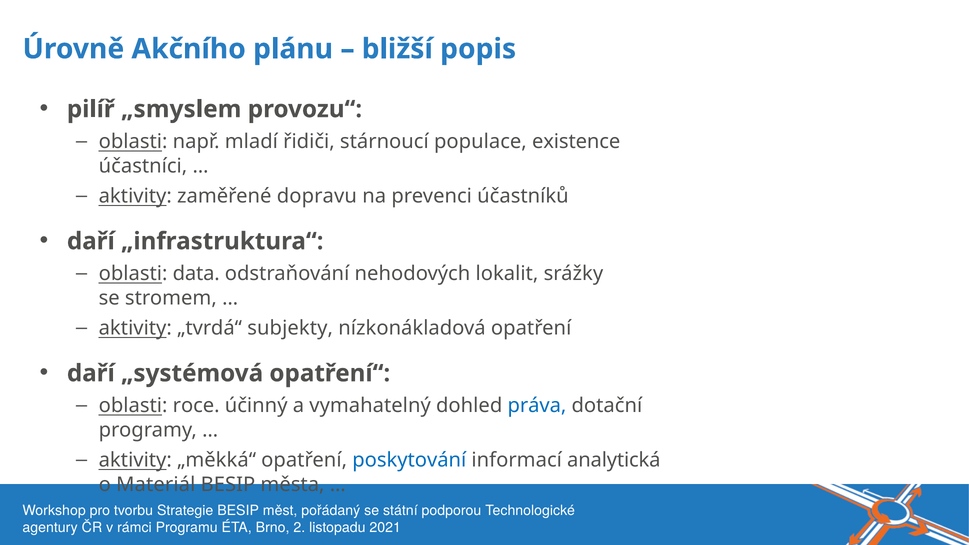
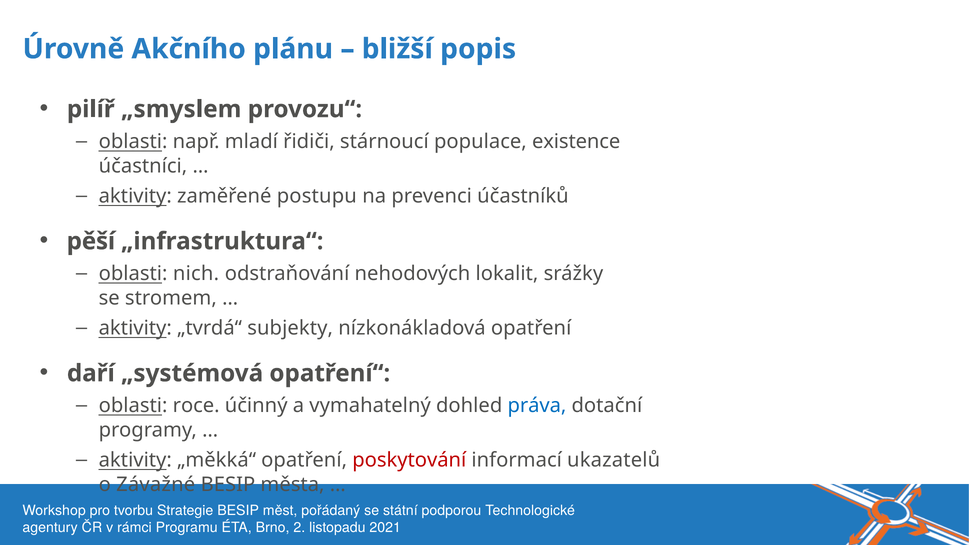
dopravu: dopravu -> postupu
daří at (91, 241): daří -> pěší
data: data -> nich
poskytování colour: blue -> red
analytická: analytická -> ukazatelů
Materiál: Materiál -> Závažné
